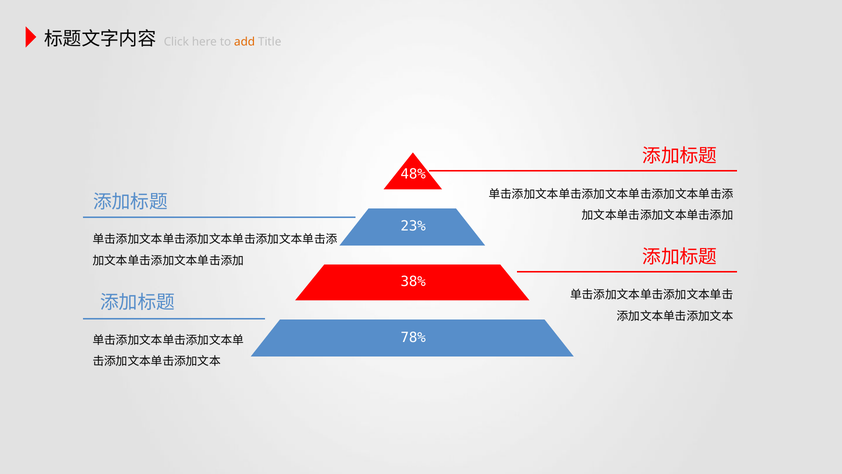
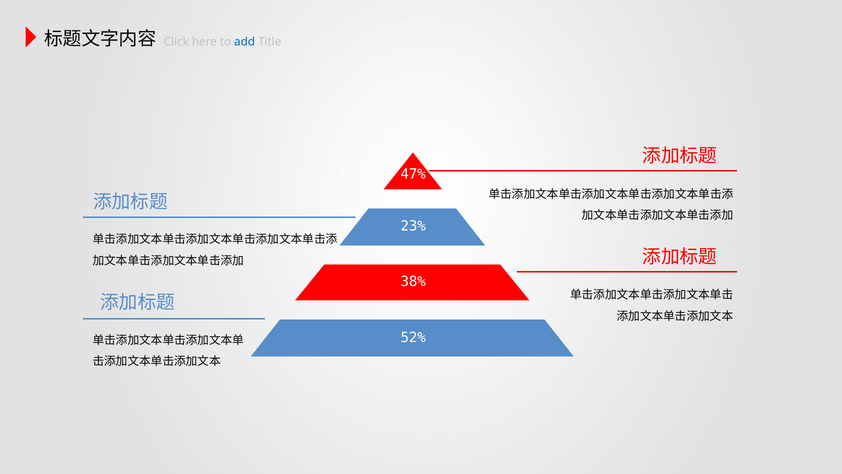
add colour: orange -> blue
48%: 48% -> 47%
78%: 78% -> 52%
